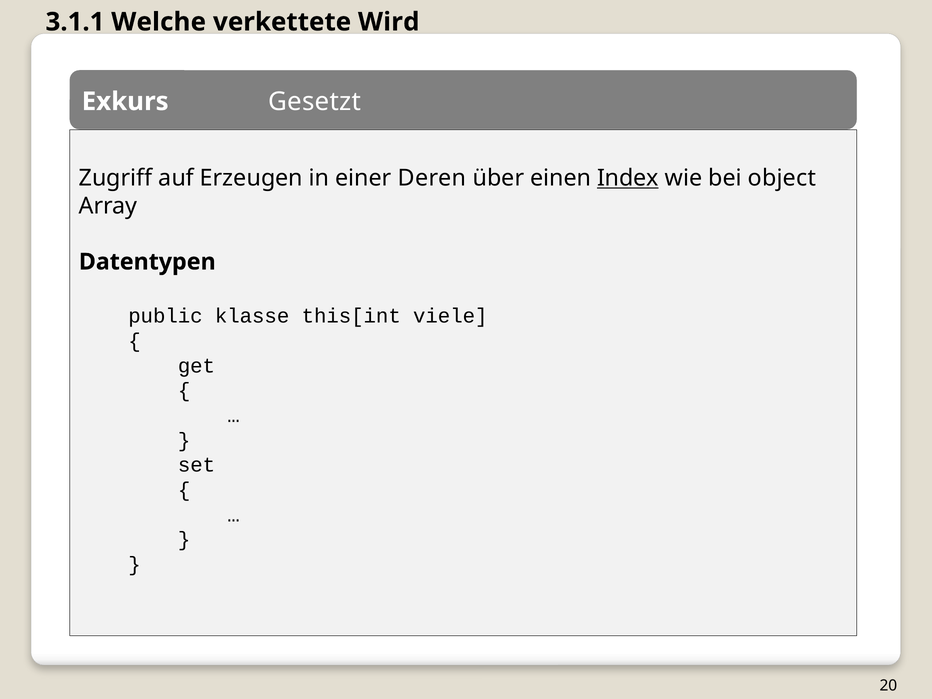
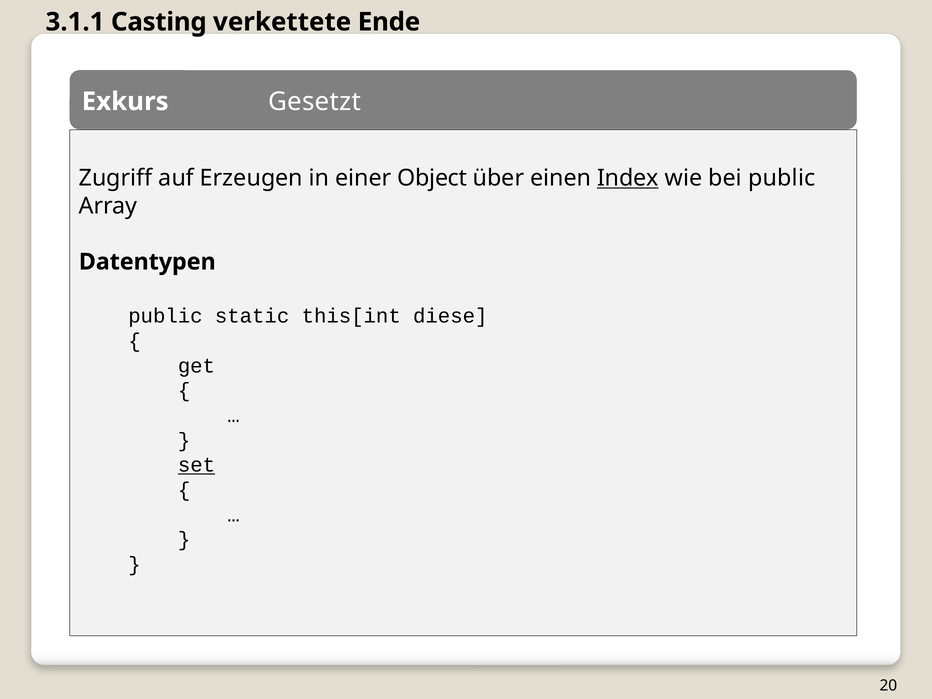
Welche: Welche -> Casting
Wird: Wird -> Ende
Deren: Deren -> Object
bei object: object -> public
klasse: klasse -> static
viele: viele -> diese
set underline: none -> present
